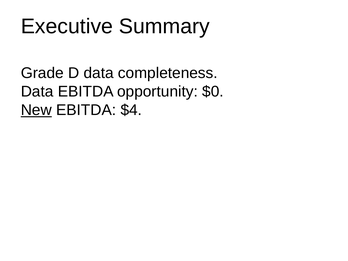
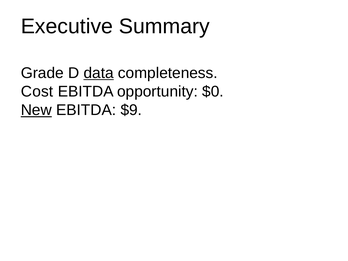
data at (99, 73) underline: none -> present
Data at (37, 92): Data -> Cost
$4: $4 -> $9
